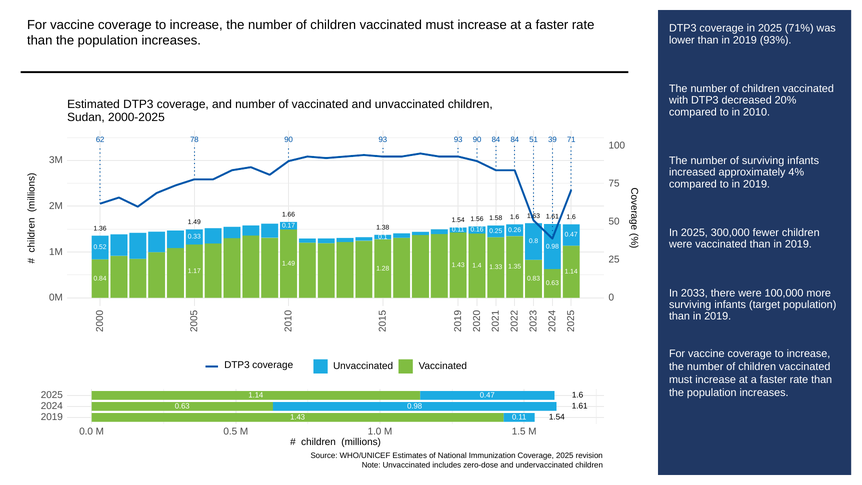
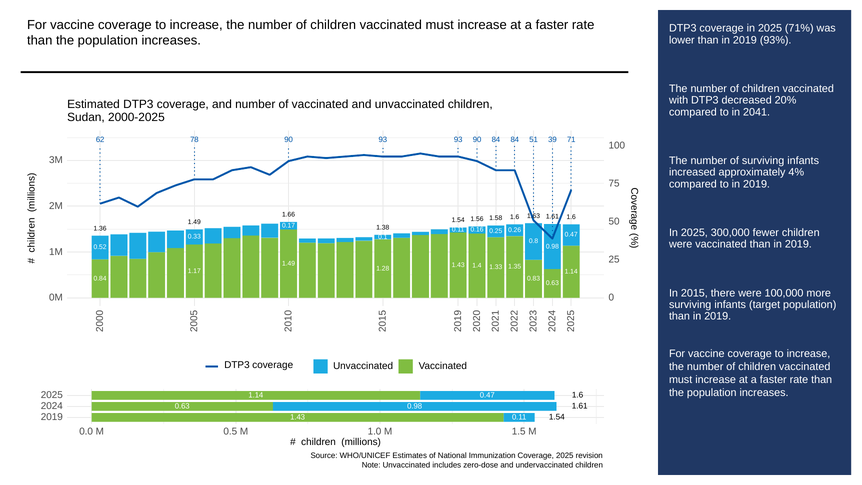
2010: 2010 -> 2041
2033: 2033 -> 2015
